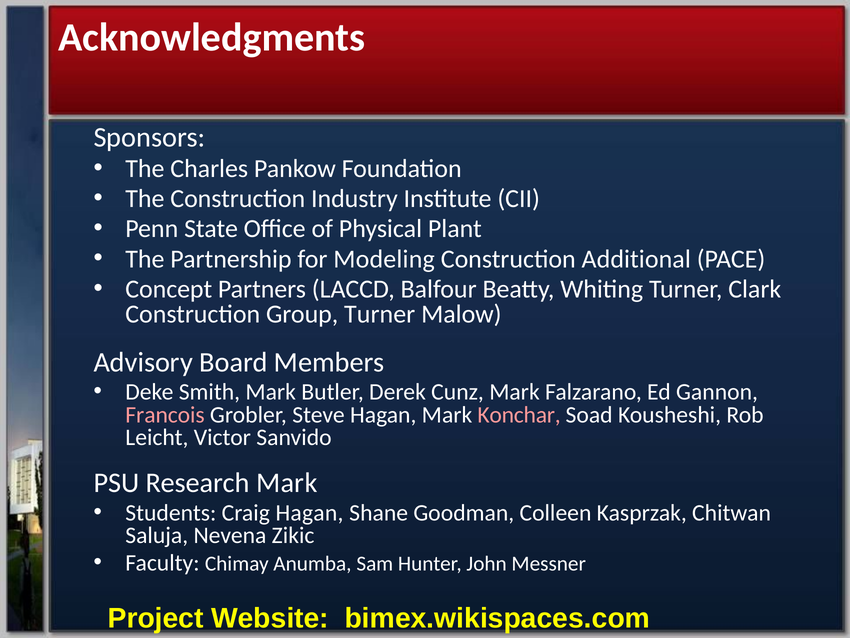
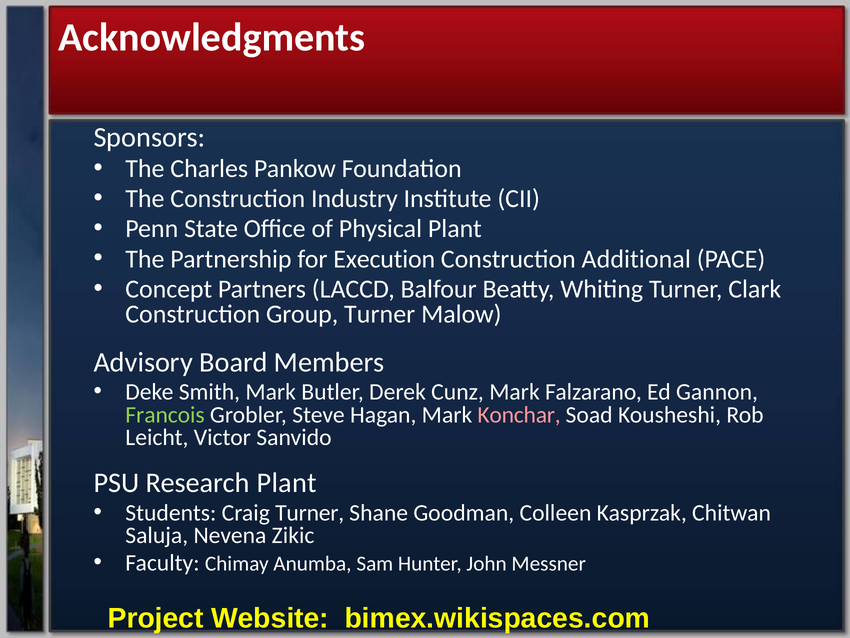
Modeling: Modeling -> Execution
Francois colour: pink -> light green
Research Mark: Mark -> Plant
Craig Hagan: Hagan -> Turner
